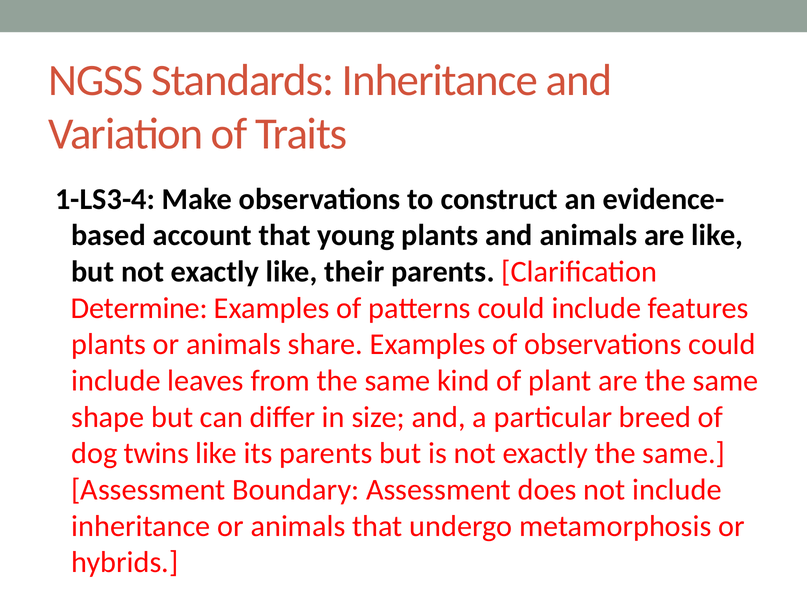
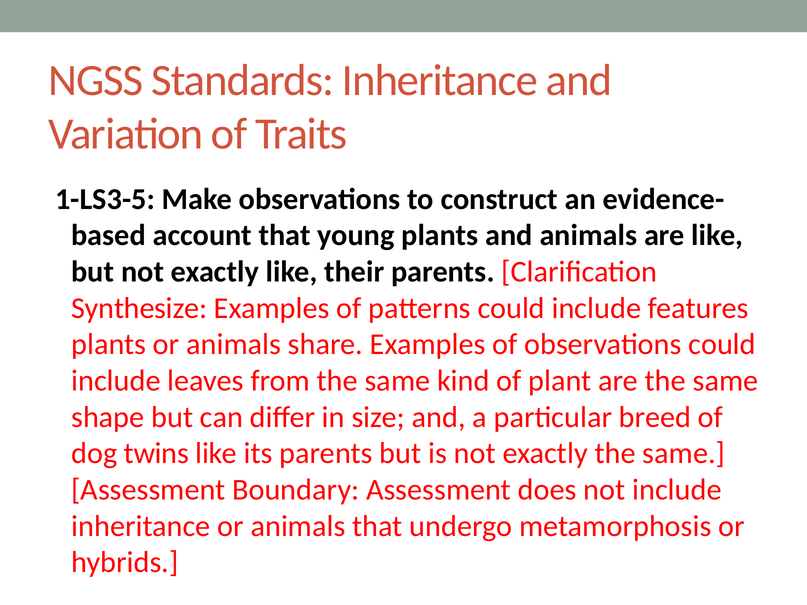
1-LS3-4: 1-LS3-4 -> 1-LS3-5
Determine: Determine -> Synthesize
